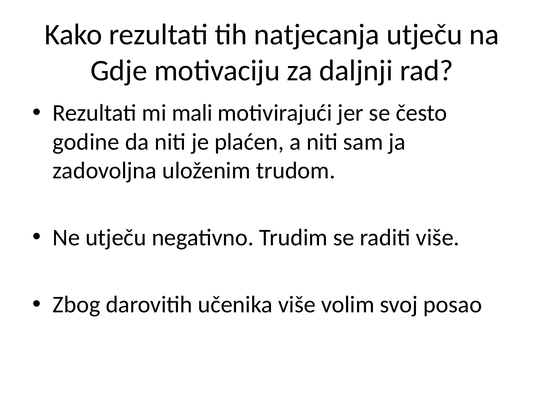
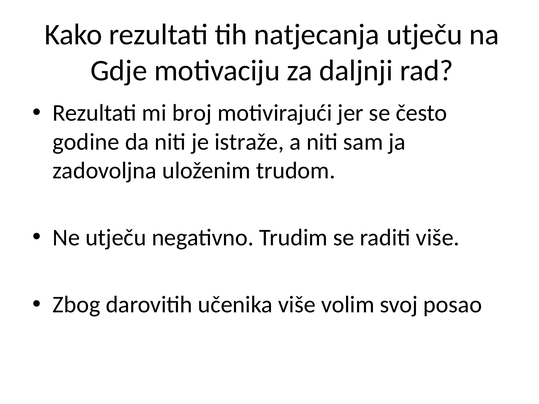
mali: mali -> broj
plaćen: plaćen -> istraže
